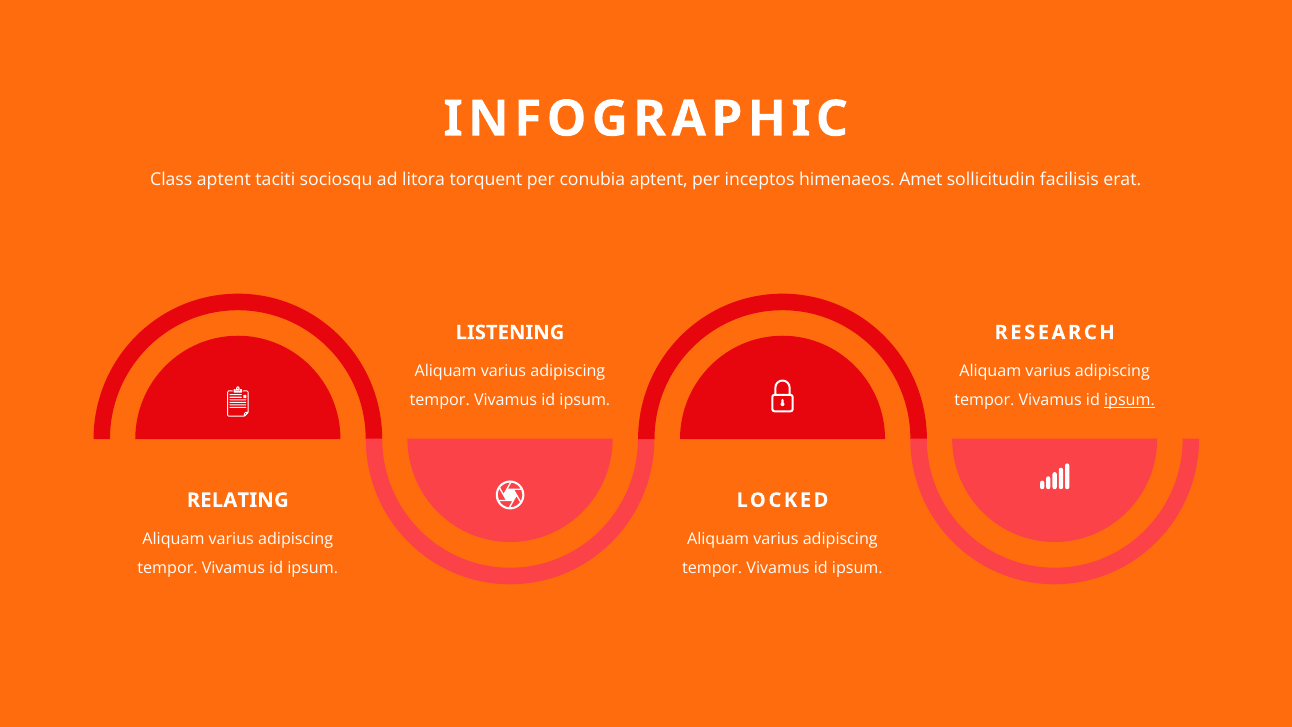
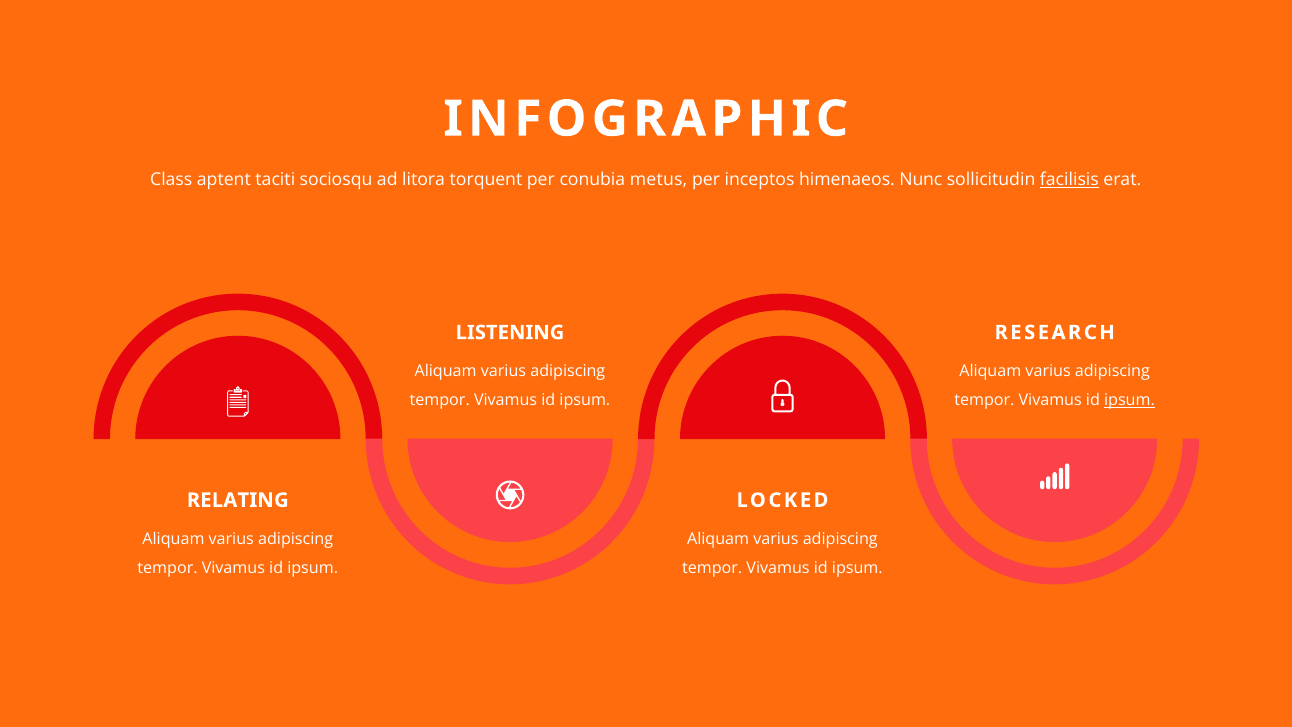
conubia aptent: aptent -> metus
Amet: Amet -> Nunc
facilisis underline: none -> present
